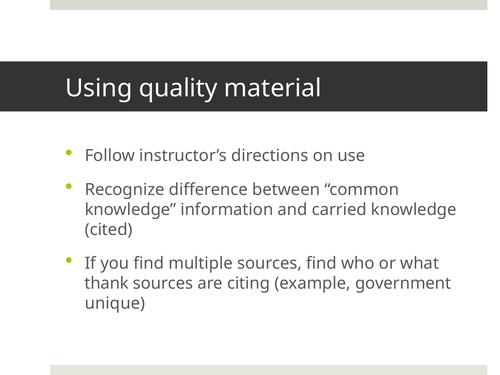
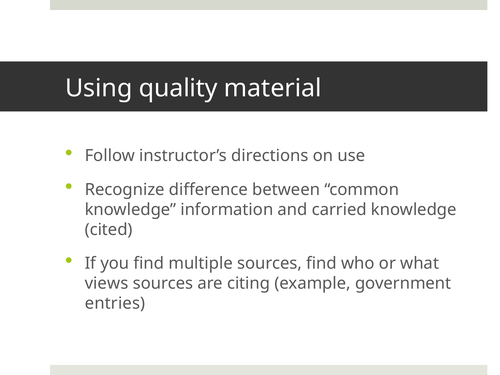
thank: thank -> views
unique: unique -> entries
